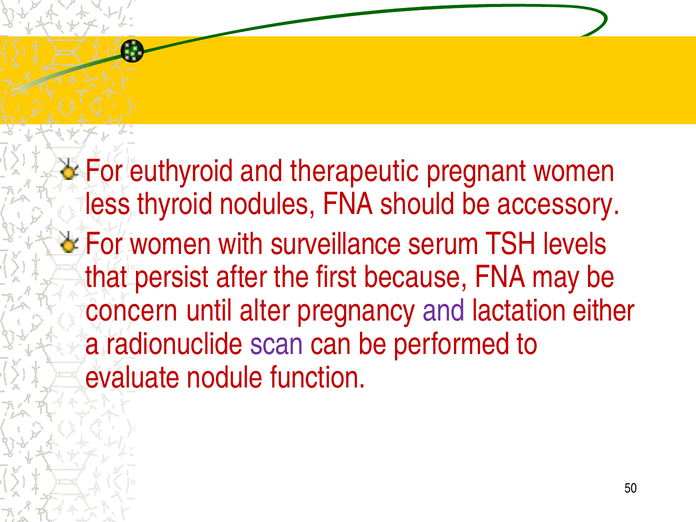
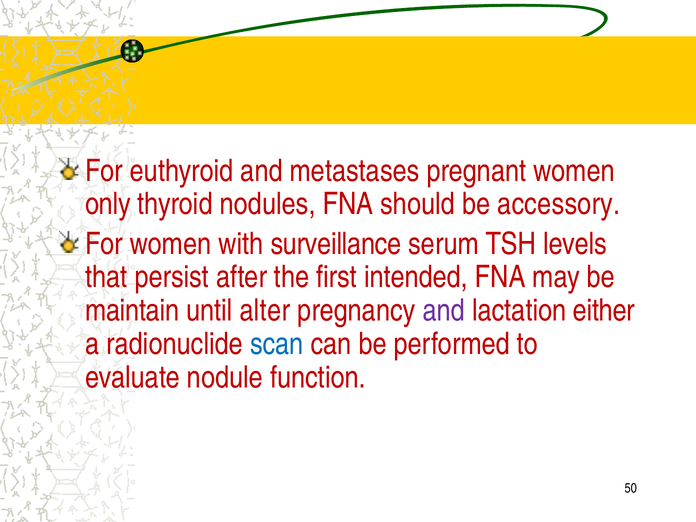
therapeutic: therapeutic -> metastases
less: less -> only
because: because -> intended
concern: concern -> maintain
scan colour: purple -> blue
